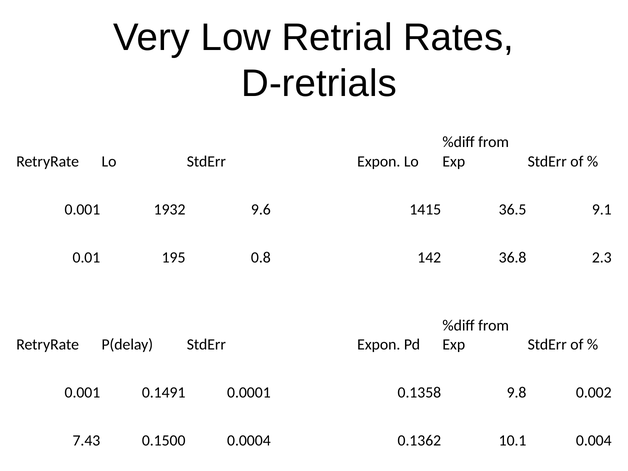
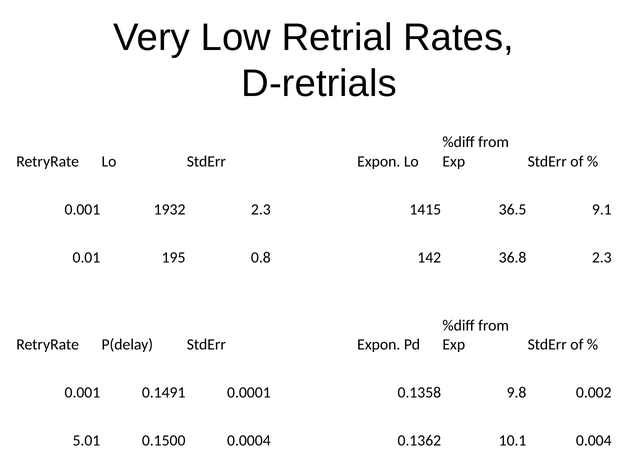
1932 9.6: 9.6 -> 2.3
7.43: 7.43 -> 5.01
